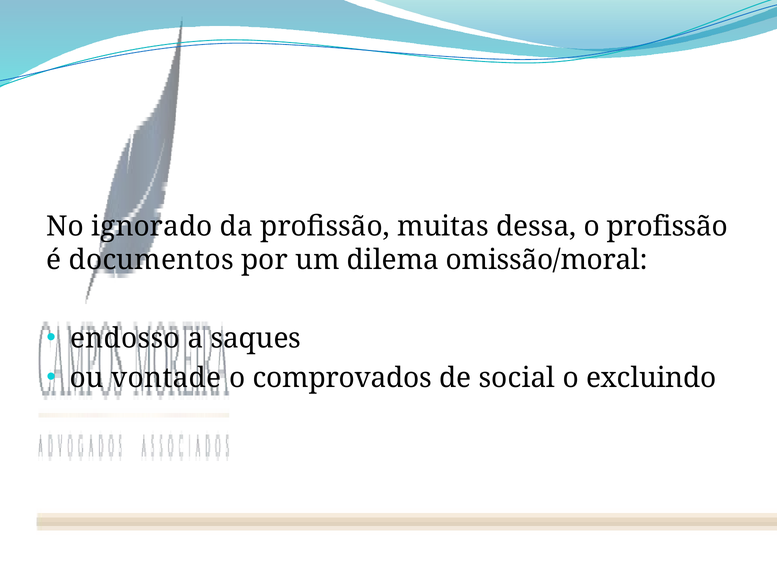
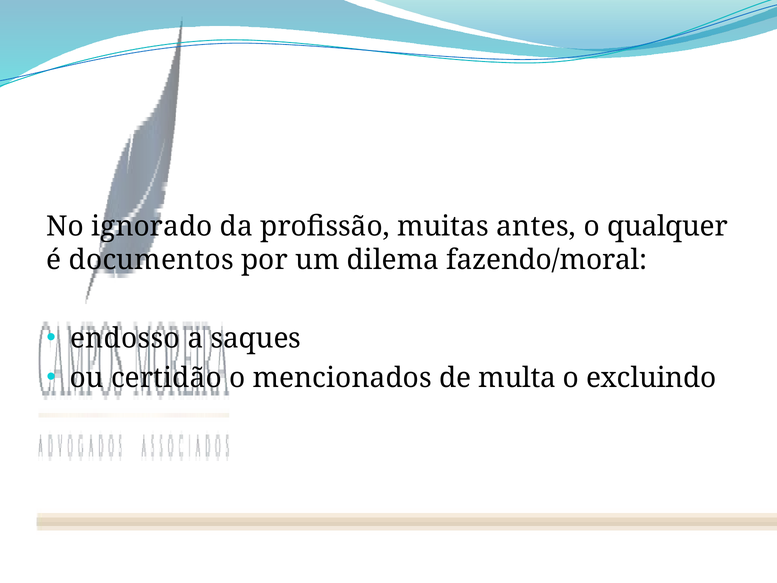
dessa: dessa -> antes
o profissão: profissão -> qualquer
omissão/moral: omissão/moral -> fazendo/moral
vontade: vontade -> certidão
comprovados: comprovados -> mencionados
social: social -> multa
